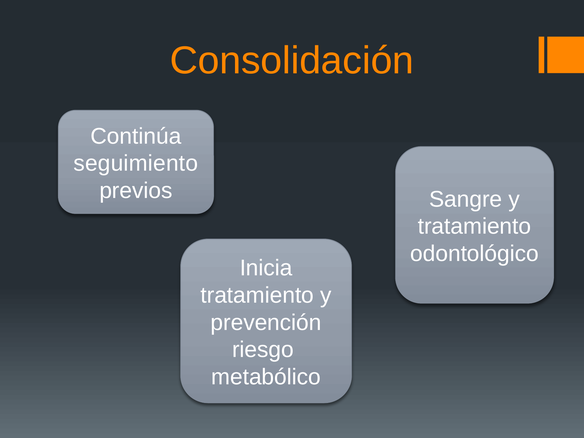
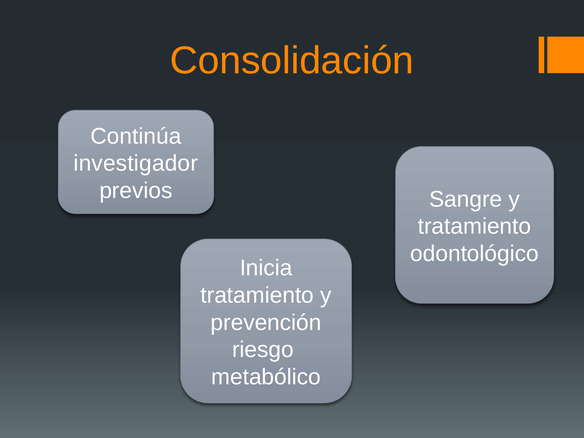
seguimiento: seguimiento -> investigador
